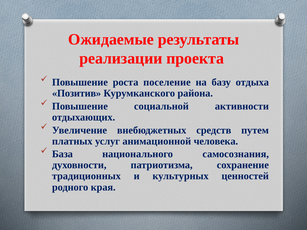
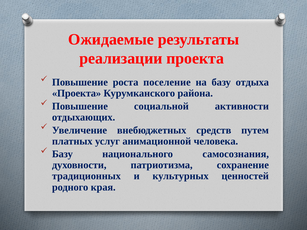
Позитив at (77, 93): Позитив -> Проекта
База at (62, 154): База -> Базу
